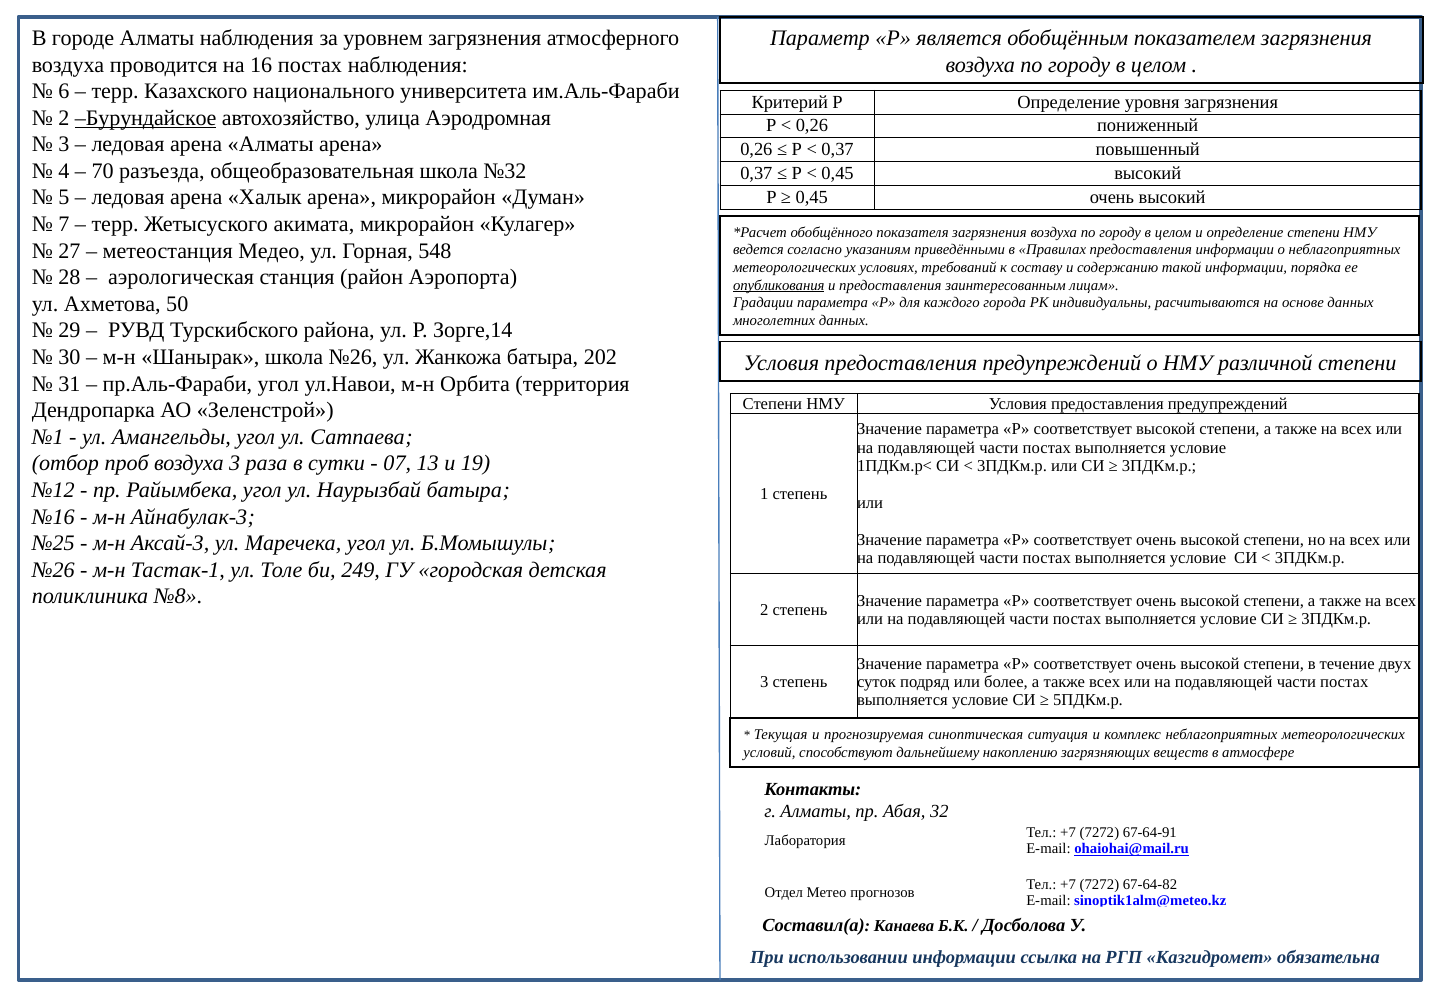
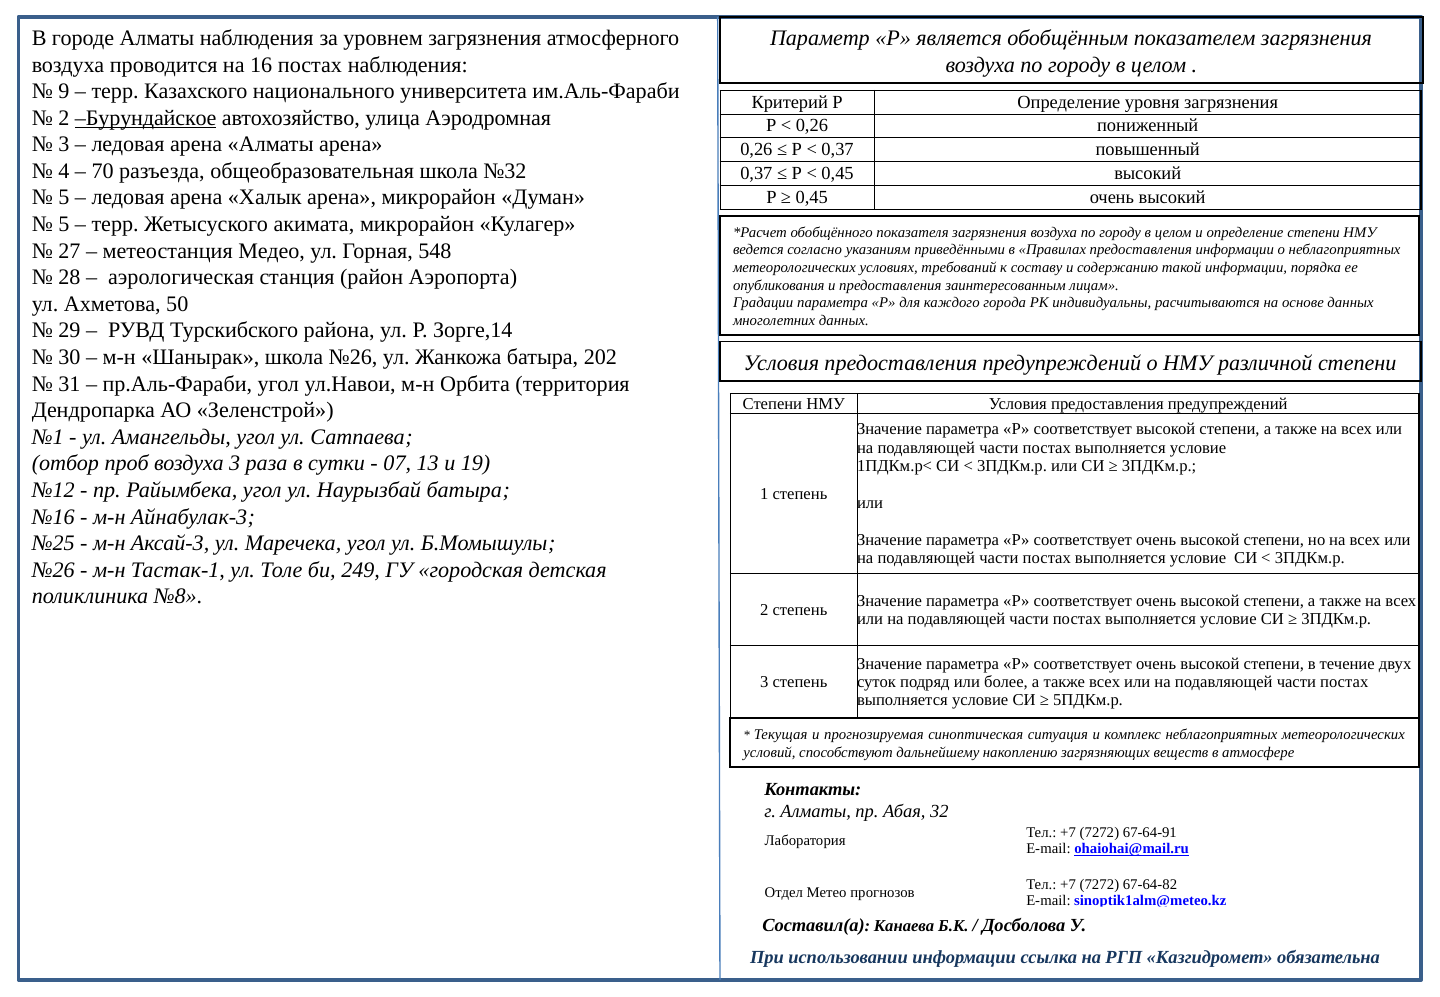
6: 6 -> 9
7 at (64, 224): 7 -> 5
опубликования underline: present -> none
